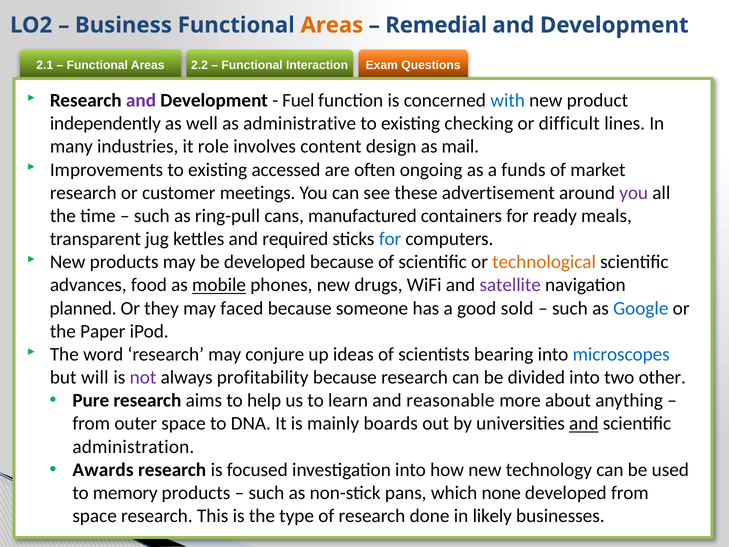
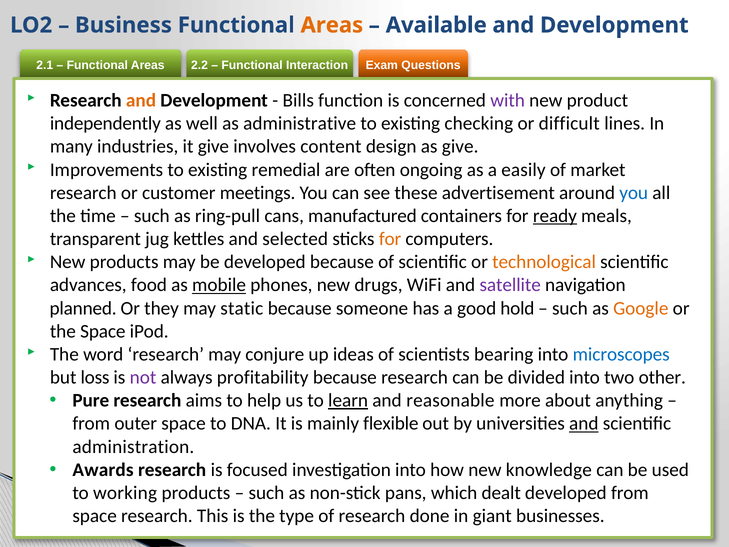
Remedial: Remedial -> Available
and at (141, 100) colour: purple -> orange
Fuel: Fuel -> Bills
with colour: blue -> purple
it role: role -> give
as mail: mail -> give
accessed: accessed -> remedial
funds: funds -> easily
you at (634, 193) colour: purple -> blue
ready underline: none -> present
required: required -> selected
for at (390, 239) colour: blue -> orange
faced: faced -> static
sold: sold -> hold
Google colour: blue -> orange
the Paper: Paper -> Space
will: will -> loss
learn underline: none -> present
boards: boards -> flexible
technology: technology -> knowledge
memory: memory -> working
none: none -> dealt
likely: likely -> giant
